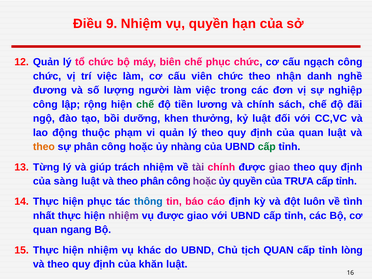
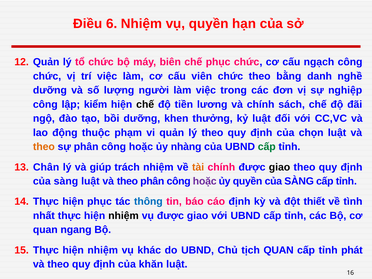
9: 9 -> 6
nhận: nhận -> bằng
đương at (50, 90): đương -> dưỡng
rộng: rộng -> kiểm
chế at (145, 104) colour: green -> black
của quan: quan -> chọn
Từng: Từng -> Chân
tài colour: purple -> orange
giao at (280, 167) colour: purple -> black
quyền của TRƯA: TRƯA -> SÀNG
luôn: luôn -> thiết
nhiệm at (124, 216) colour: purple -> black
lòng: lòng -> phát
